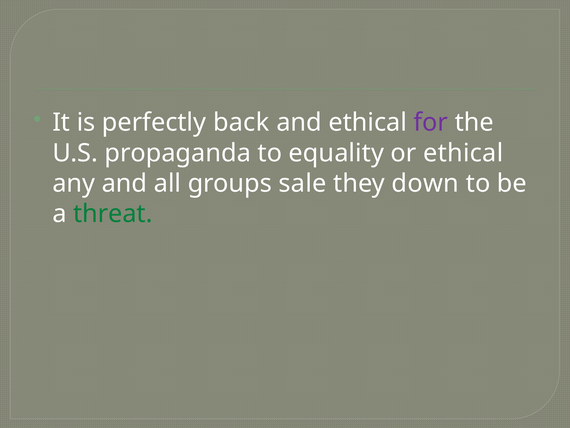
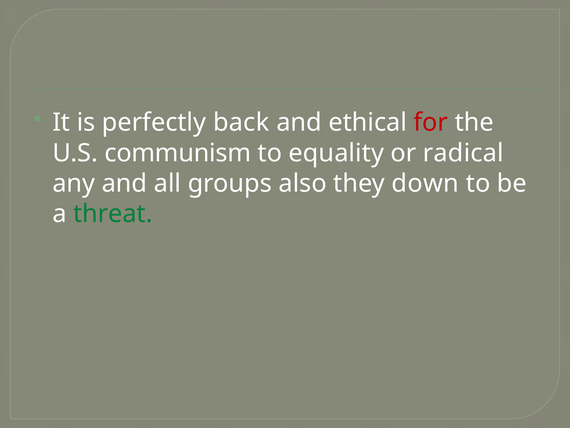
for colour: purple -> red
propaganda: propaganda -> communism
or ethical: ethical -> radical
sale: sale -> also
